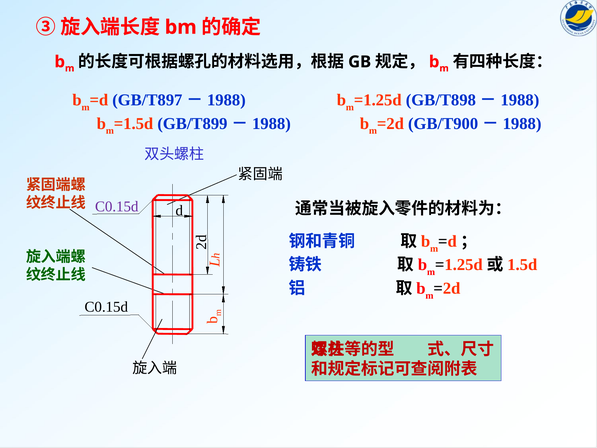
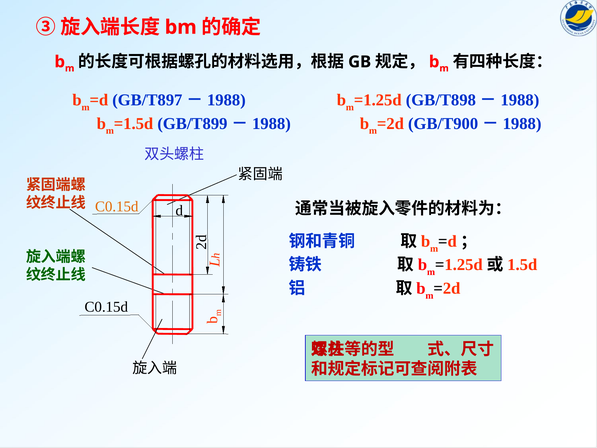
C0.15d at (117, 206) colour: purple -> orange
